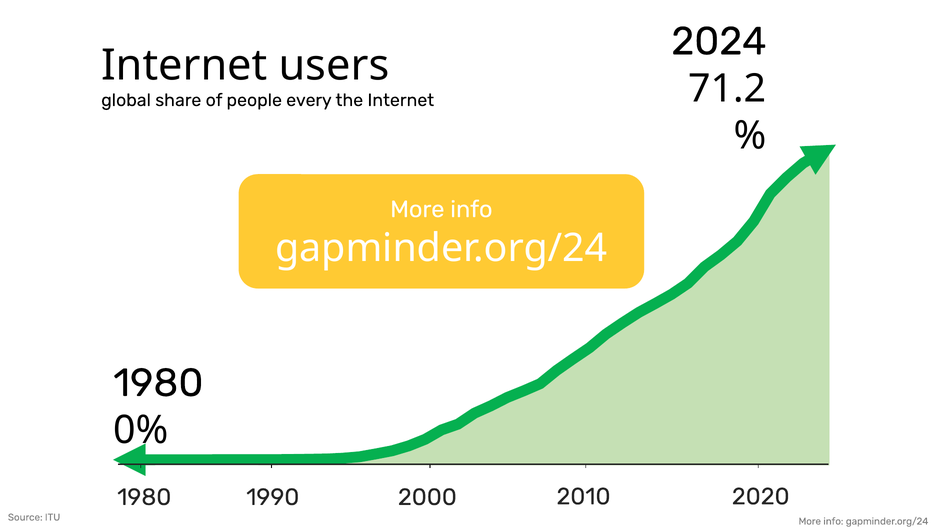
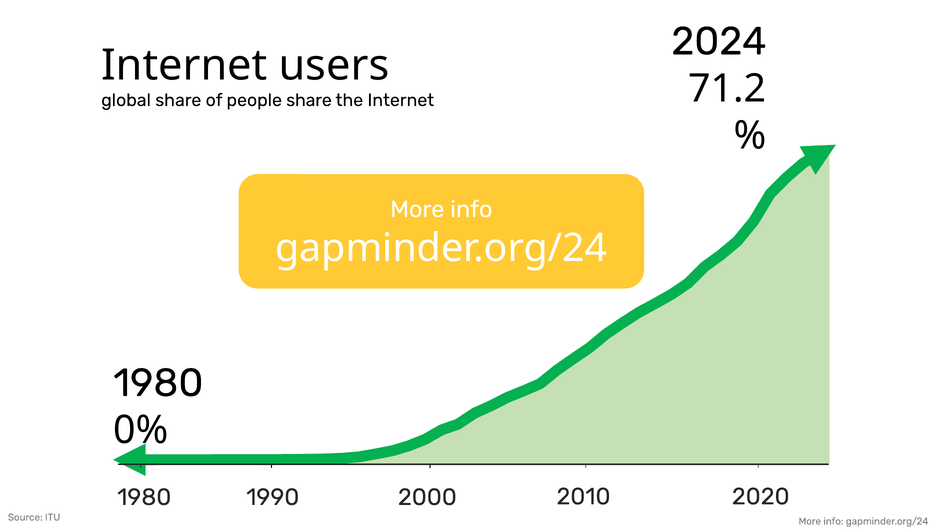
people every: every -> share
